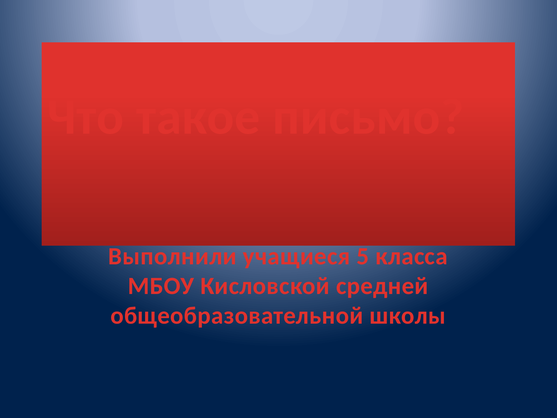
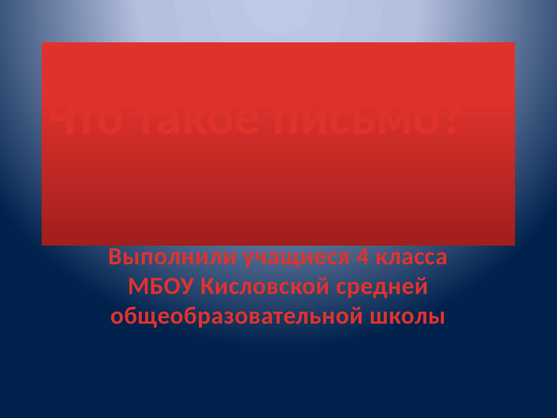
5: 5 -> 4
